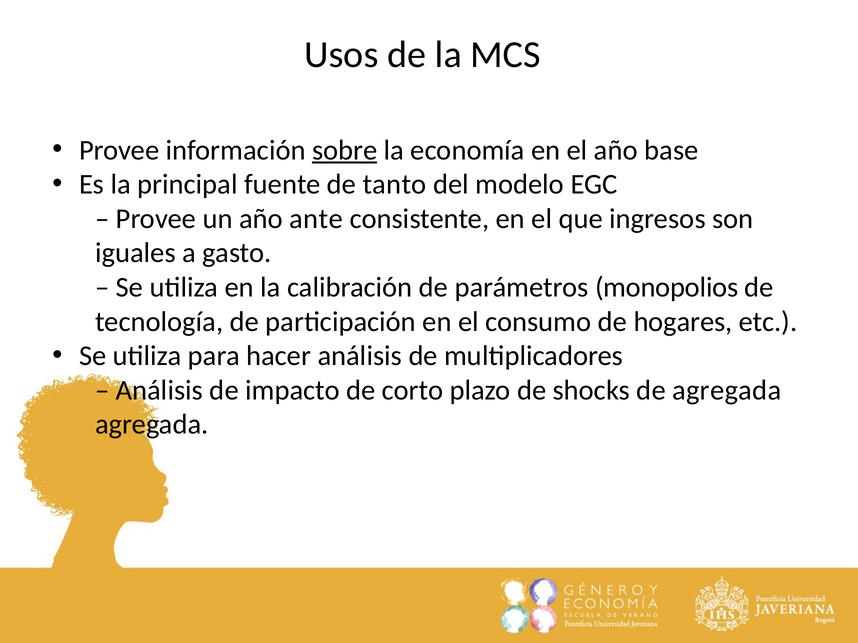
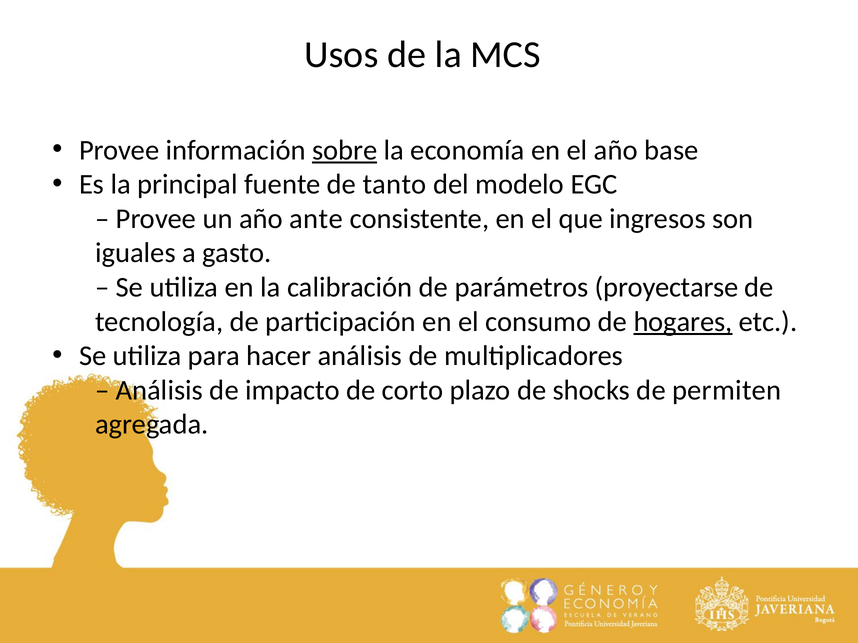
monopolios: monopolios -> proyectarse
hogares underline: none -> present
de agregada: agregada -> permiten
